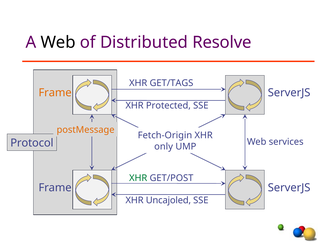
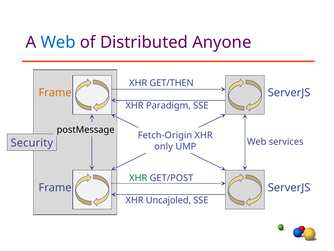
Web at (58, 42) colour: black -> blue
Resolve: Resolve -> Anyone
GET/TAGS: GET/TAGS -> GET/THEN
Protected: Protected -> Paradigm
postMessage colour: orange -> black
Protocol: Protocol -> Security
